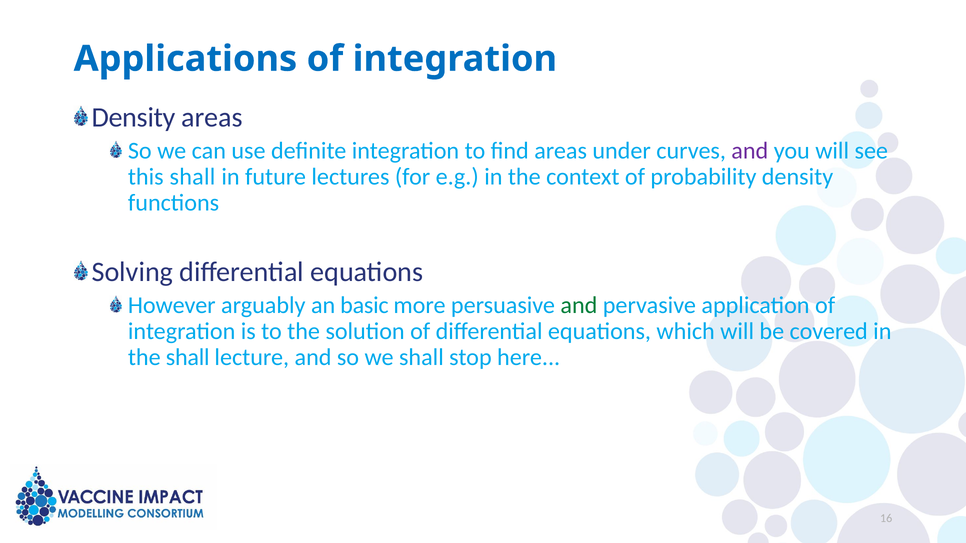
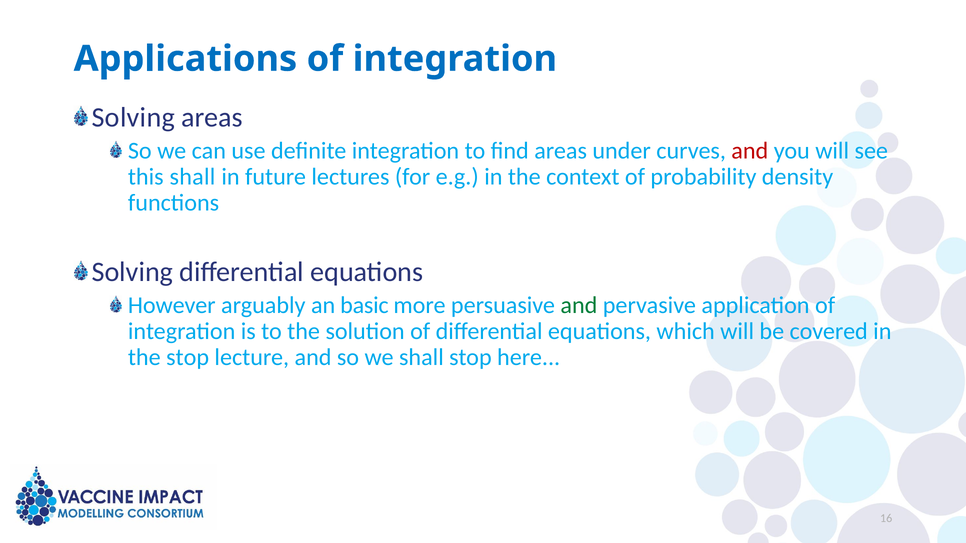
Density at (134, 117): Density -> Solving
and at (750, 151) colour: purple -> red
the shall: shall -> stop
